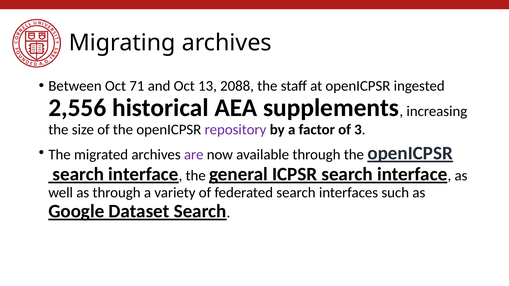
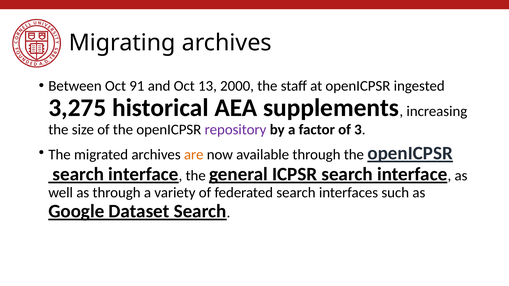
71: 71 -> 91
2088: 2088 -> 2000
2,556: 2,556 -> 3,275
are colour: purple -> orange
